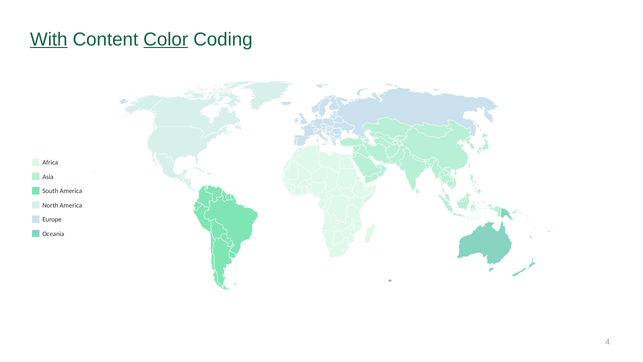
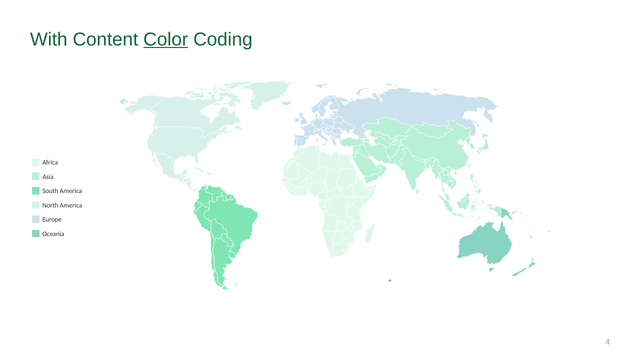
With underline: present -> none
